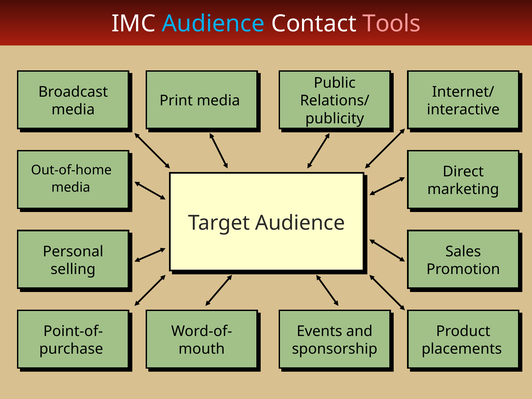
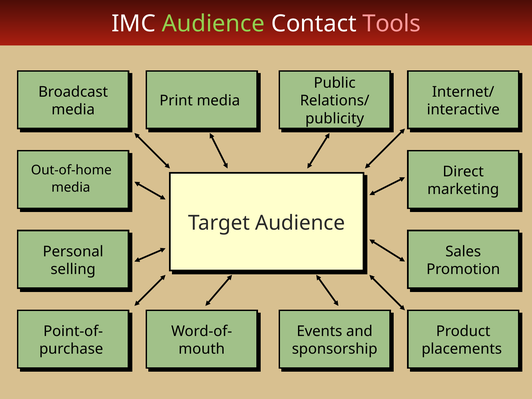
Audience at (213, 24) colour: light blue -> light green
